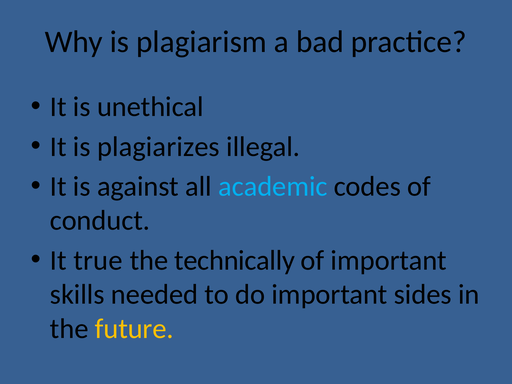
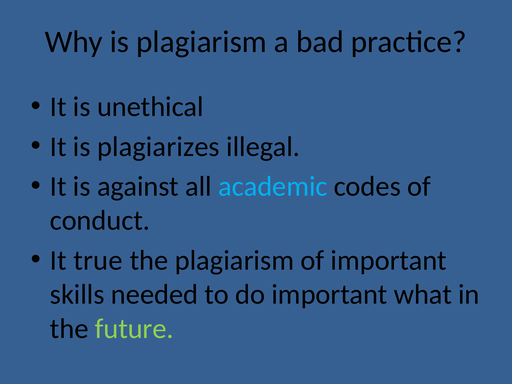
the technically: technically -> plagiarism
sides: sides -> what
future colour: yellow -> light green
